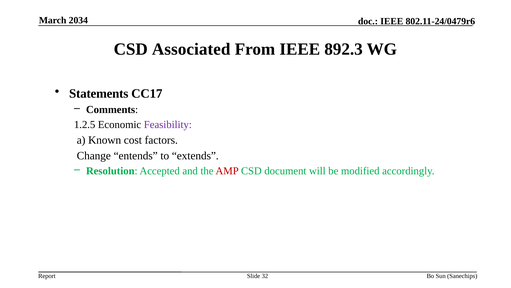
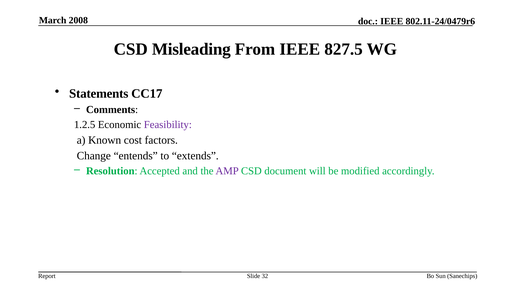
2034: 2034 -> 2008
Associated: Associated -> Misleading
892.3: 892.3 -> 827.5
AMP colour: red -> purple
